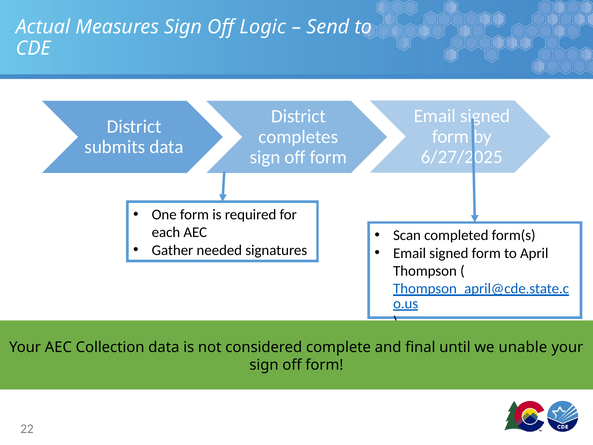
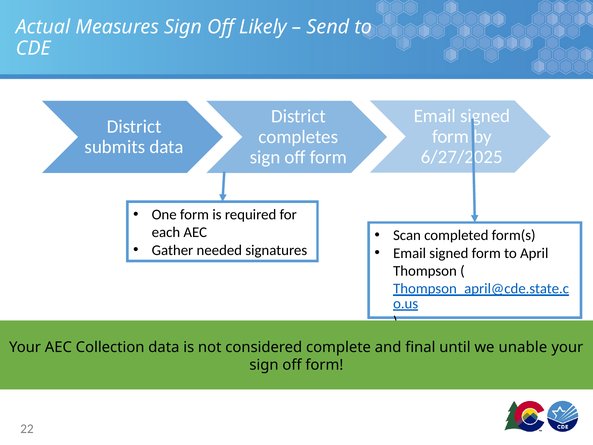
Logic: Logic -> Likely
